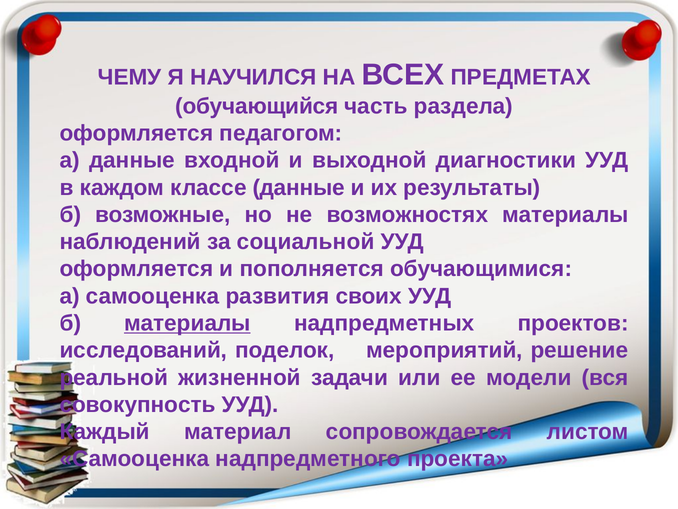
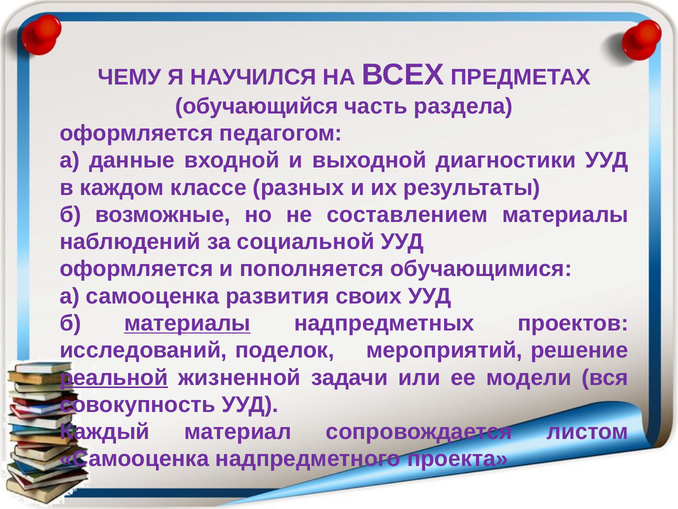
классе данные: данные -> разных
возможностях: возможностях -> составлением
реальной underline: none -> present
